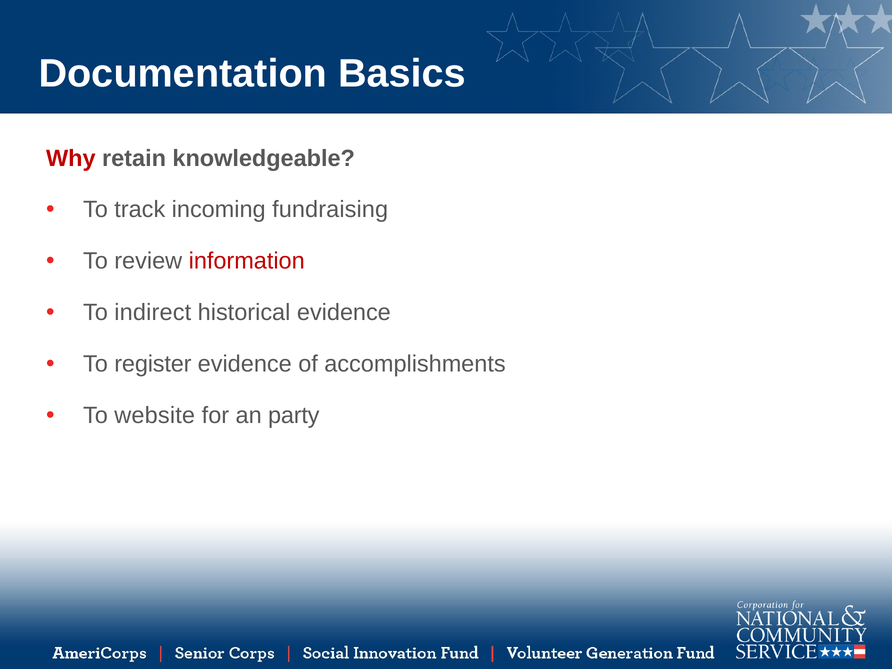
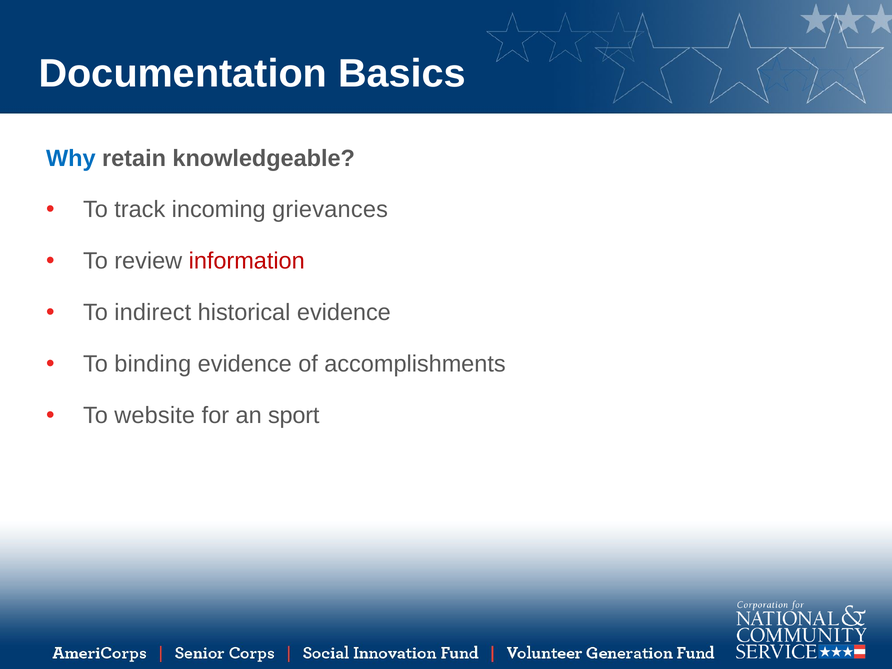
Why colour: red -> blue
fundraising: fundraising -> grievances
register: register -> binding
party: party -> sport
